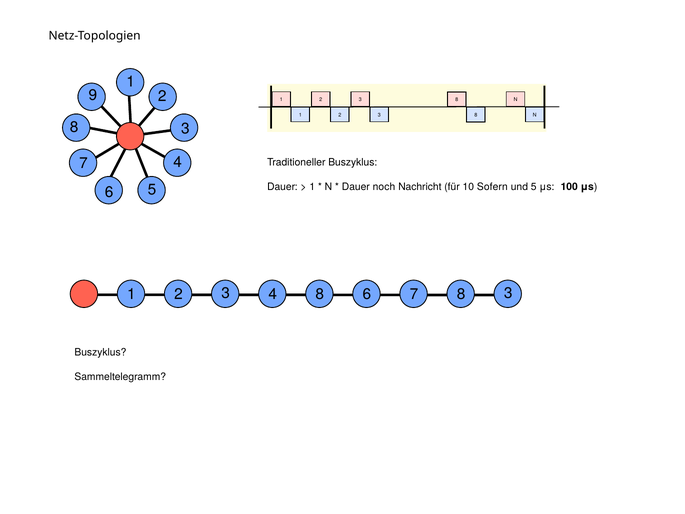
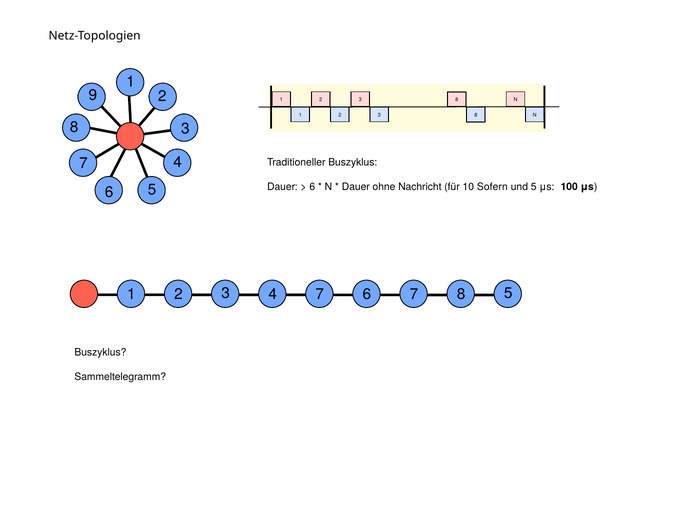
1 at (312, 187): 1 -> 6
noch: noch -> ohne
3 6 3: 3 -> 5
2 8: 8 -> 7
